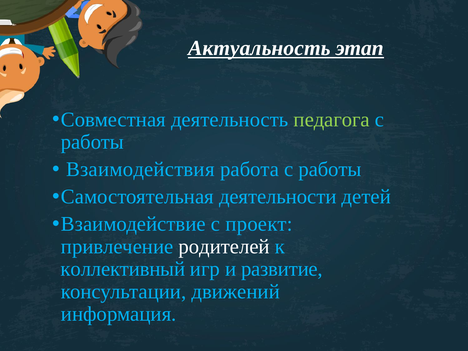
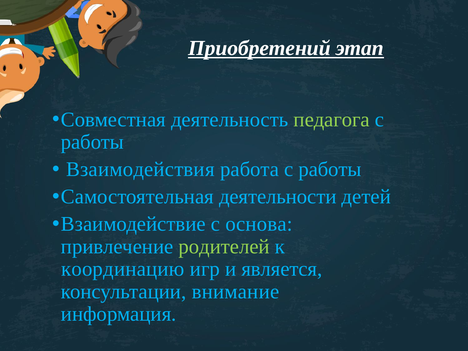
Актуальность: Актуальность -> Приобретений
проект: проект -> основа
родителей colour: white -> light green
коллективный: коллективный -> координацию
развитие: развитие -> является
движений: движений -> внимание
